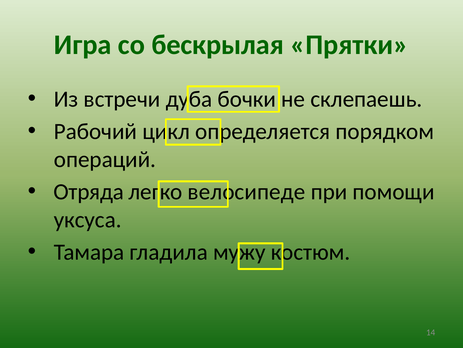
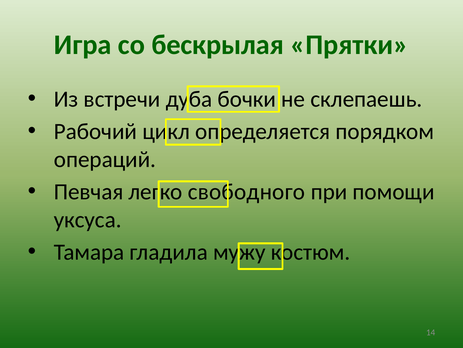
Отряда: Отряда -> Певчая
велосипеде: велосипеде -> свободного
